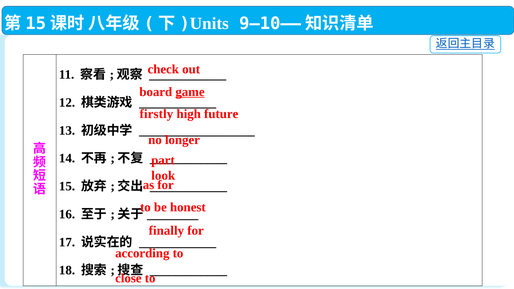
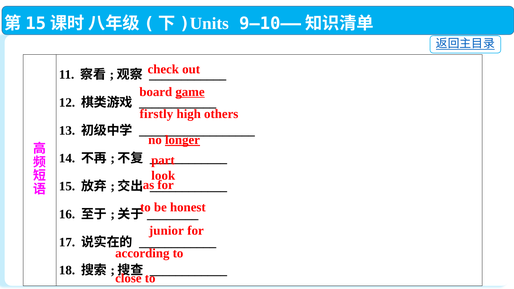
future: future -> others
longer underline: none -> present
finally: finally -> junior
